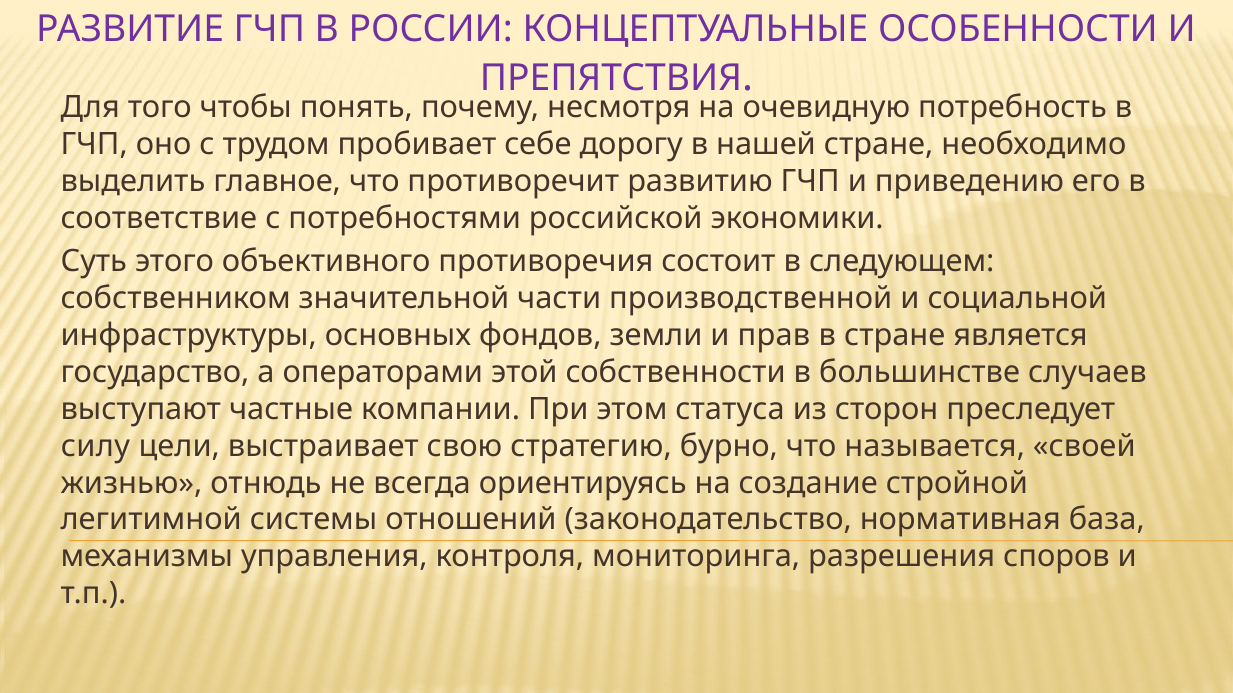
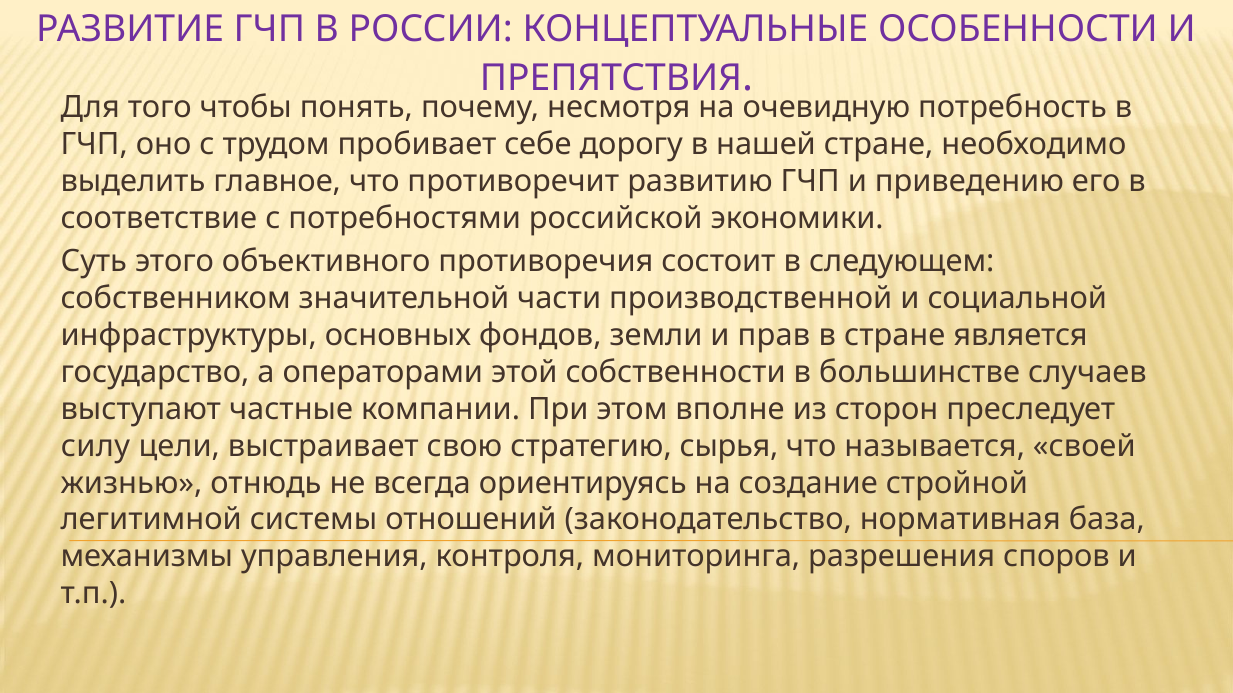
статуса: статуса -> вполне
бурно: бурно -> сырья
